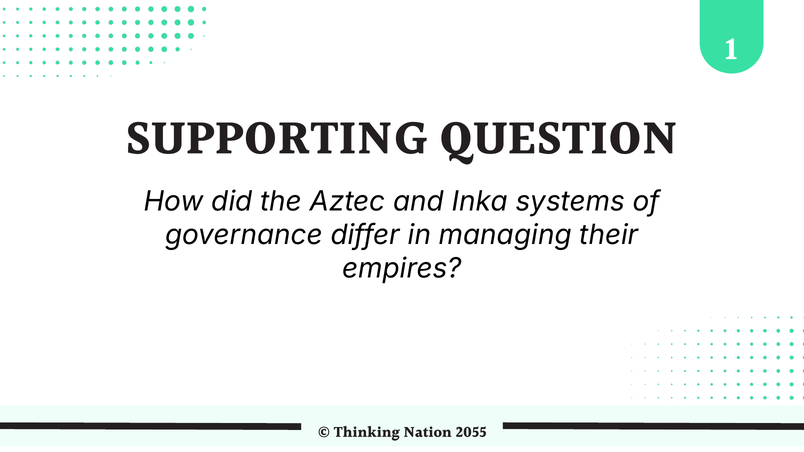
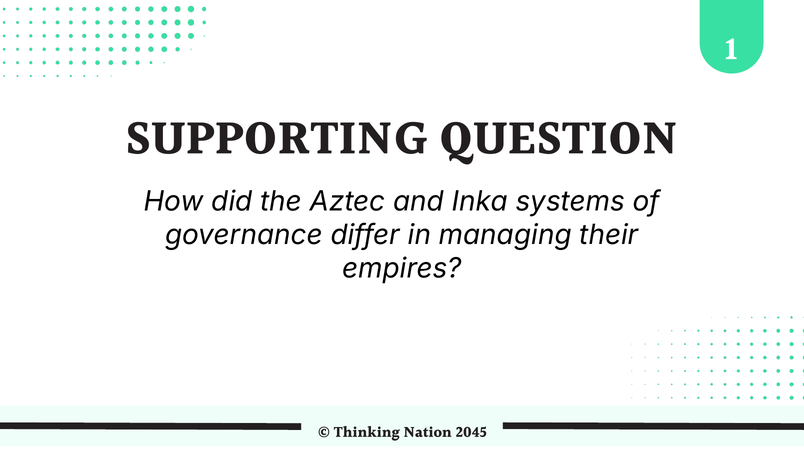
2055: 2055 -> 2045
